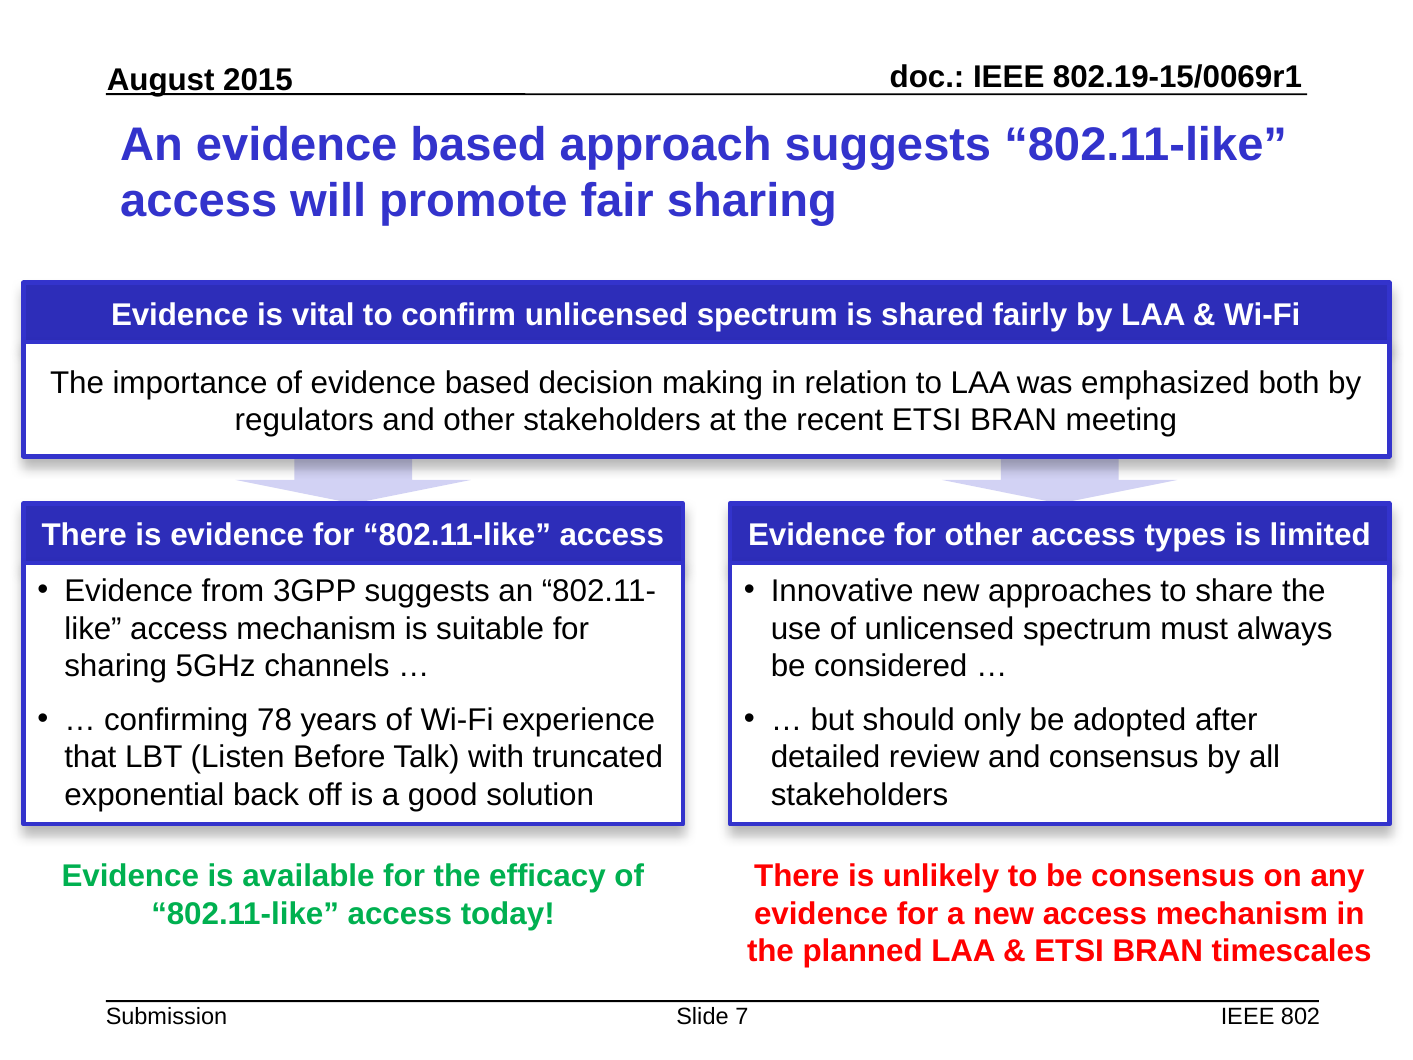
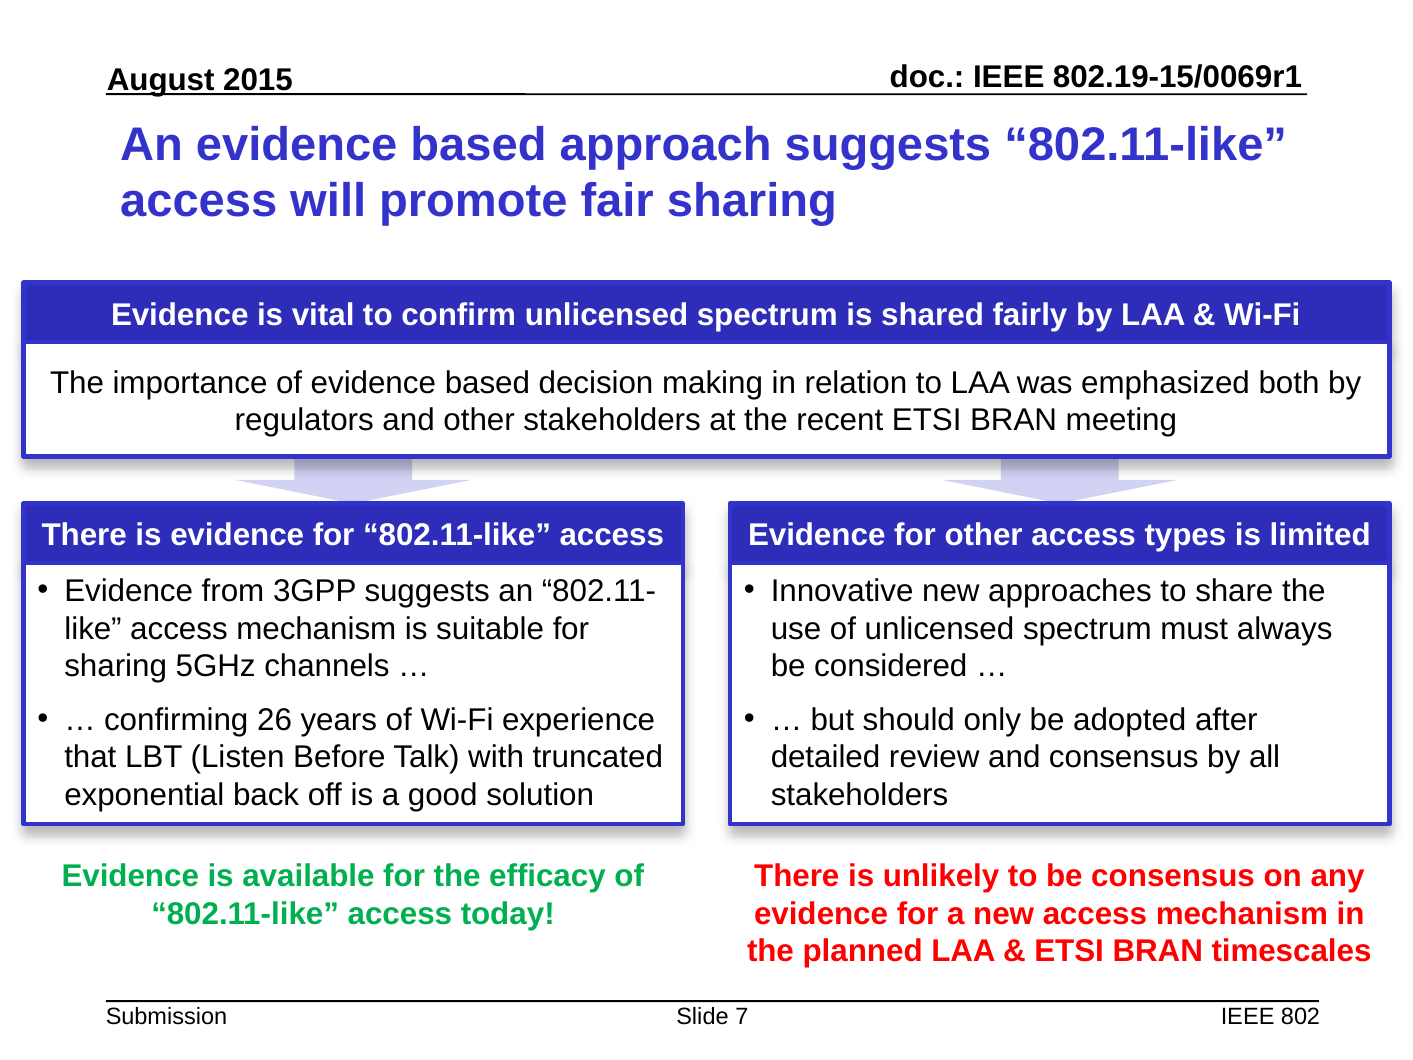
78: 78 -> 26
